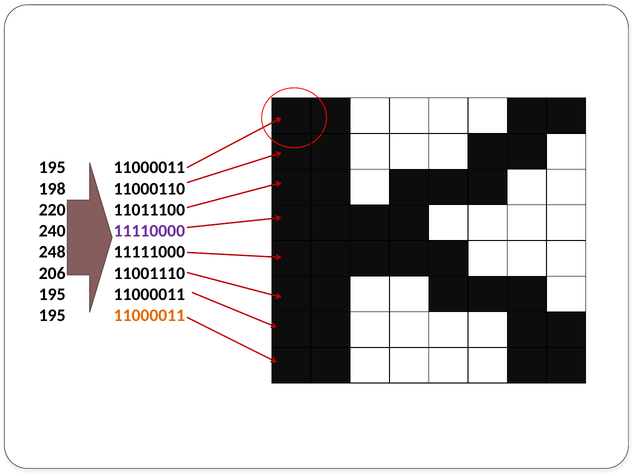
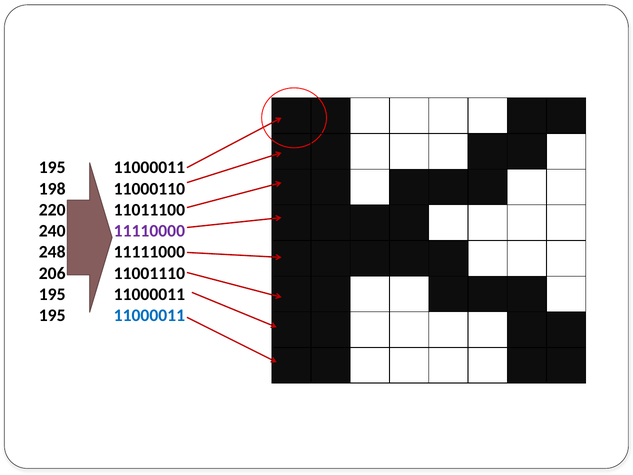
11000011 at (149, 315) colour: orange -> blue
